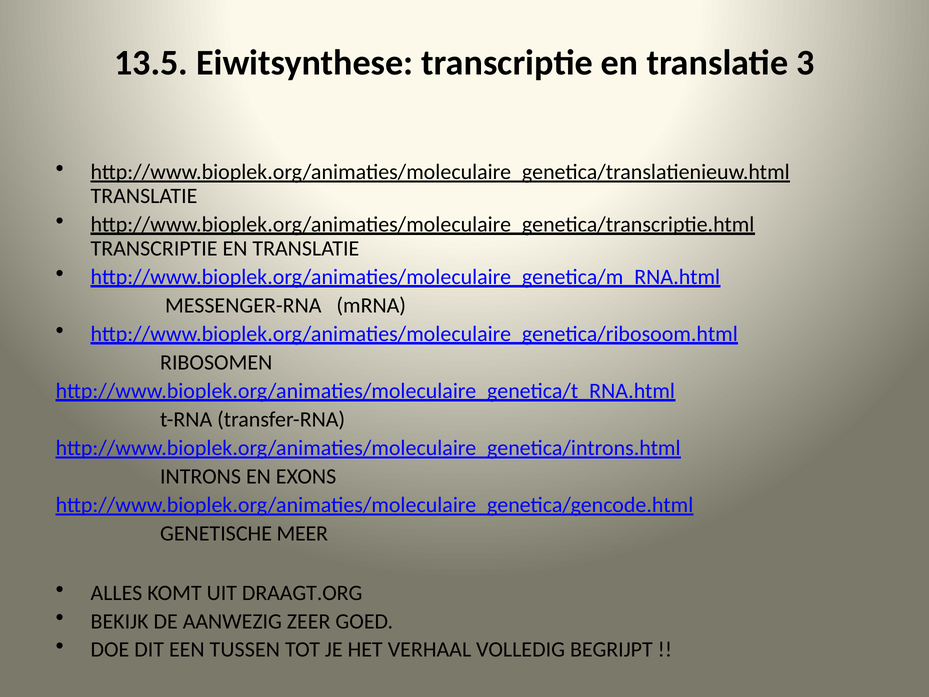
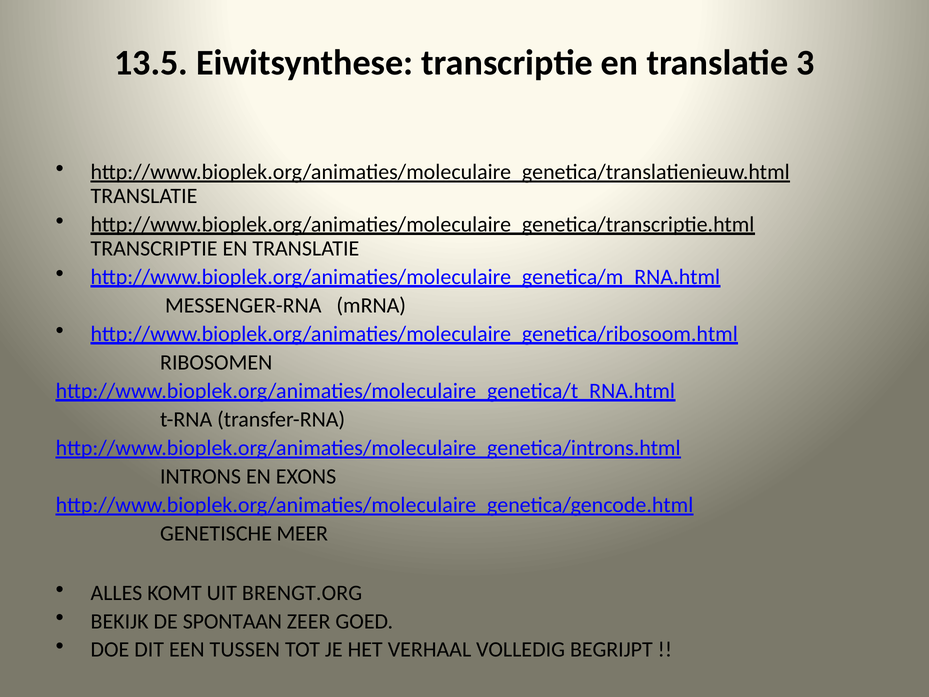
DRAAGT.ORG: DRAAGT.ORG -> BRENGT.ORG
AANWEZIG: AANWEZIG -> SPONTAAN
